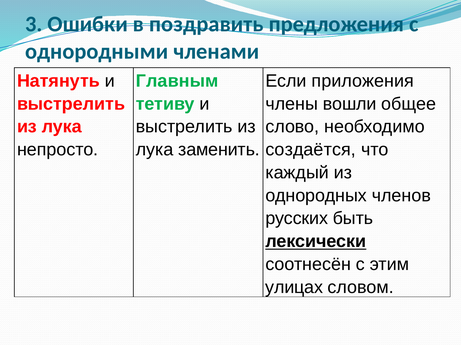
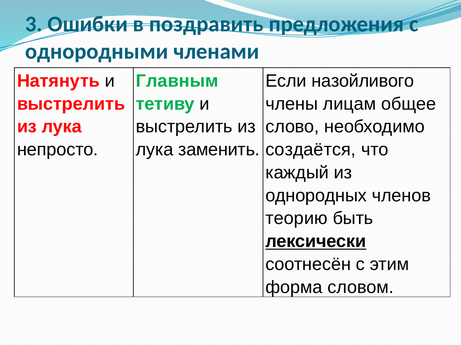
приложения: приложения -> назойливого
вошли: вошли -> лицам
русских: русских -> теорию
улицах: улицах -> форма
